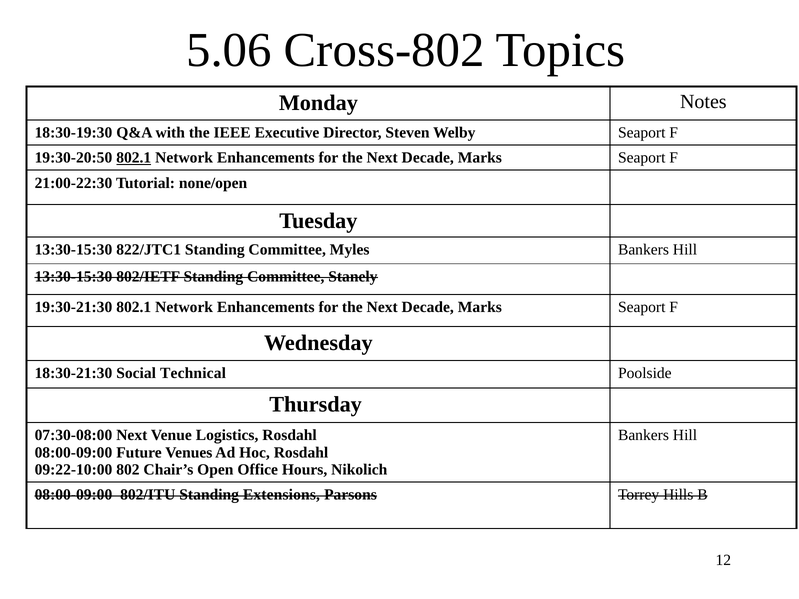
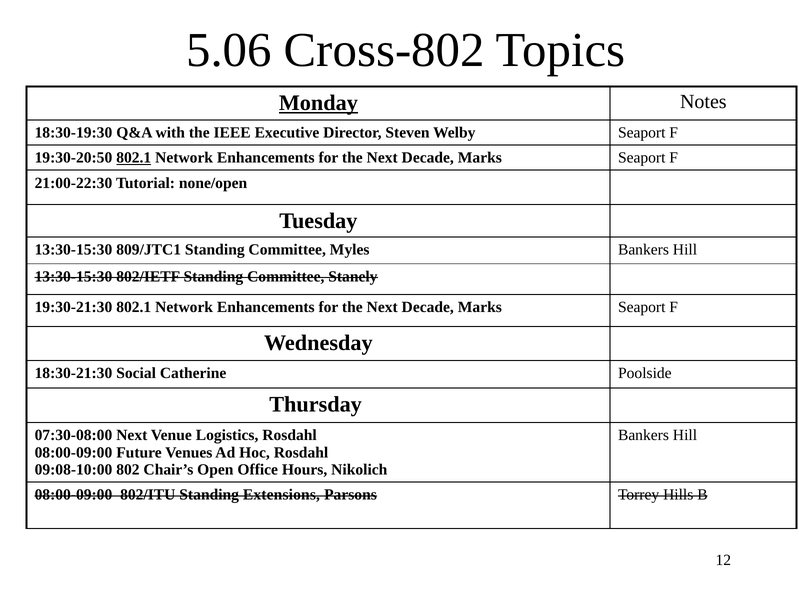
Monday underline: none -> present
822/JTC1: 822/JTC1 -> 809/JTC1
Technical: Technical -> Catherine
09:22-10:00: 09:22-10:00 -> 09:08-10:00
